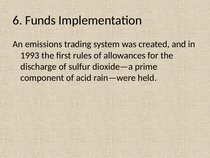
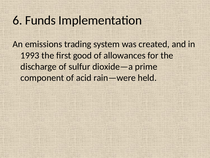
rules: rules -> good
